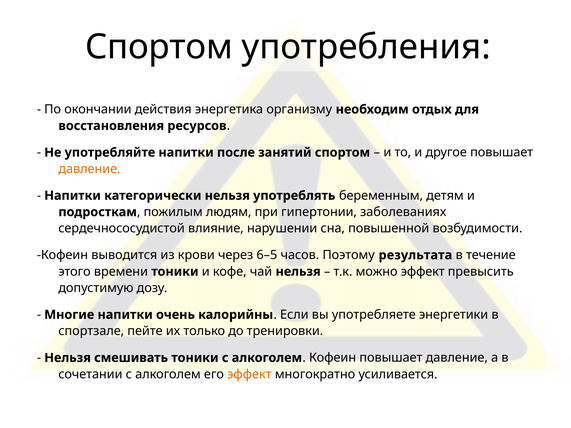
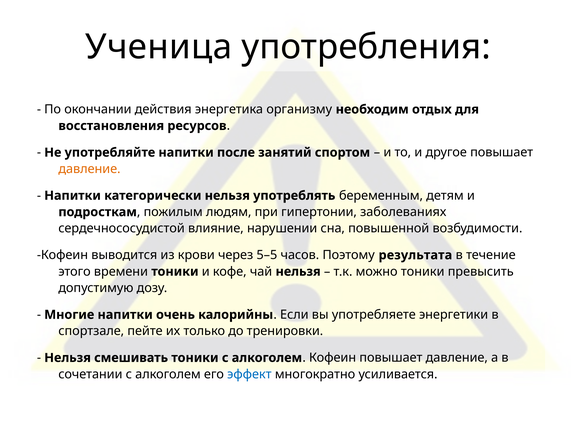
Спортом at (159, 47): Спортом -> Ученица
6–5: 6–5 -> 5–5
можно эффект: эффект -> тоники
эффект at (249, 374) colour: orange -> blue
